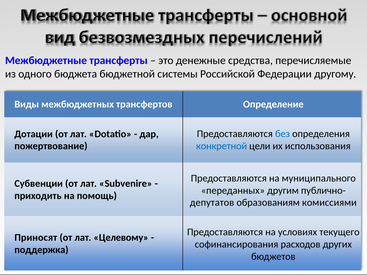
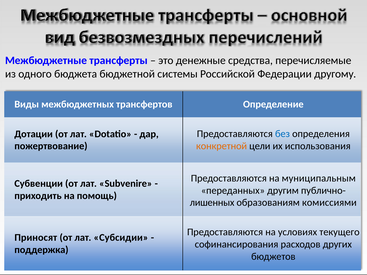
конкретной colour: blue -> orange
муниципального: муниципального -> муниципальным
депутатов: депутатов -> лишенных
Целевому: Целевому -> Субсидии
